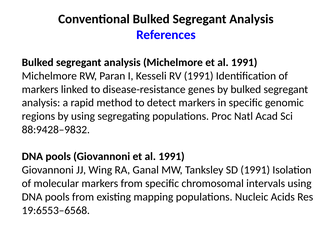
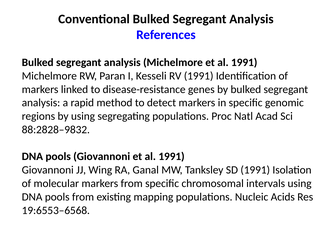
88:9428–9832: 88:9428–9832 -> 88:2828–9832
